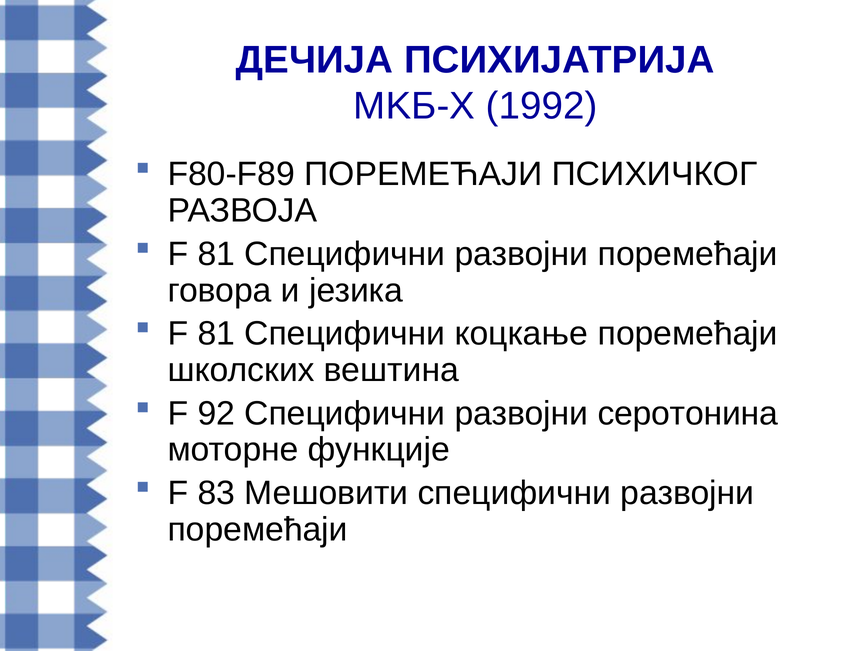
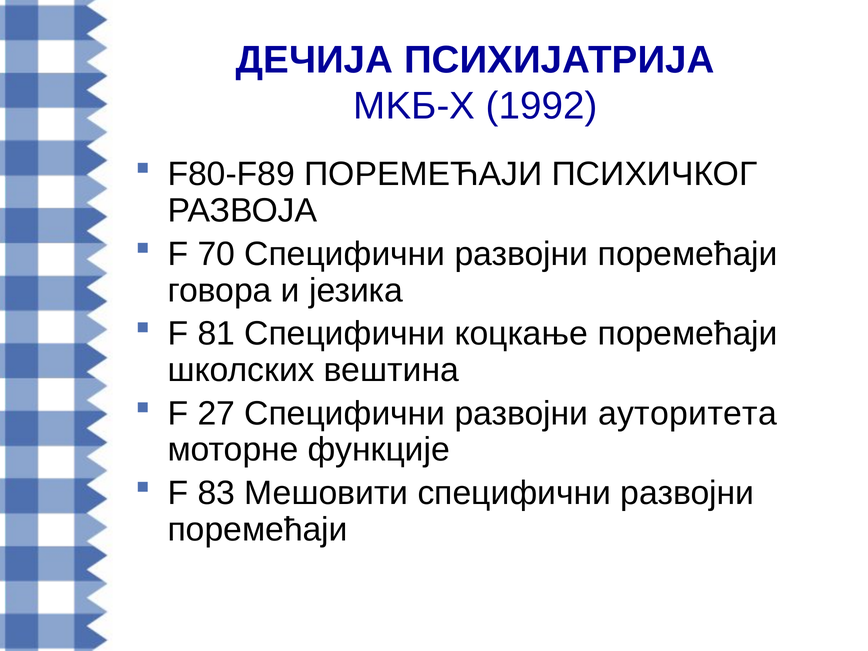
81 at (216, 254): 81 -> 70
92: 92 -> 27
серотонина: серотонина -> ауторитета
